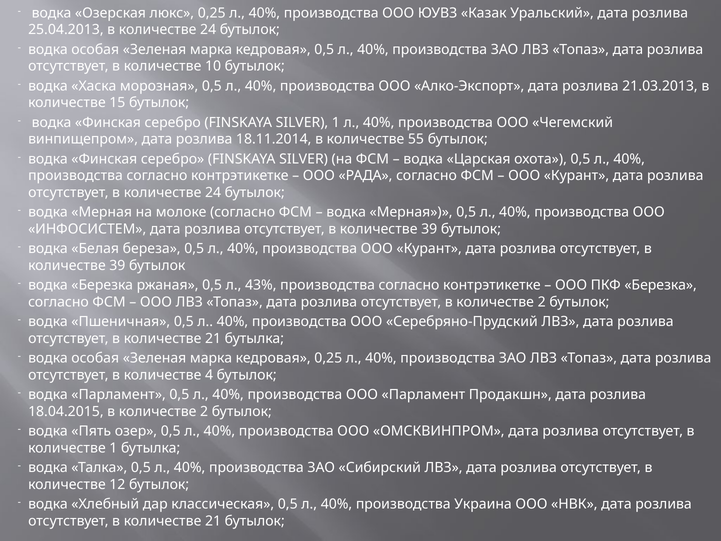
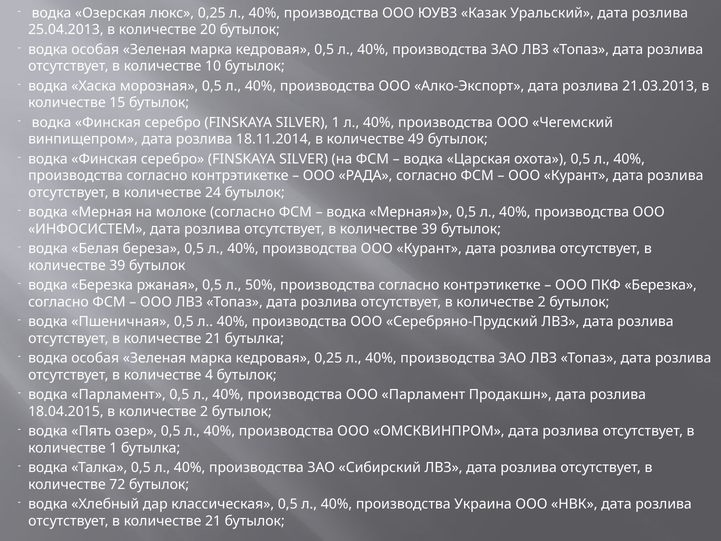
25.04.2013 в количестве 24: 24 -> 20
55: 55 -> 49
43%: 43% -> 50%
12: 12 -> 72
